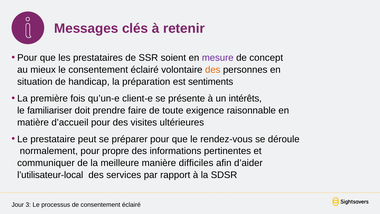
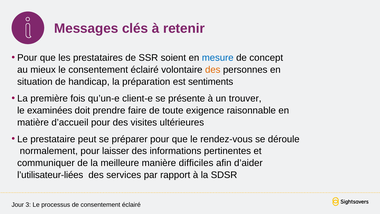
mesure colour: purple -> blue
intérêts: intérêts -> trouver
familiariser: familiariser -> examinées
propre: propre -> laisser
l’utilisateur-local: l’utilisateur-local -> l’utilisateur-liées
